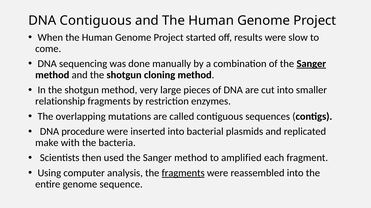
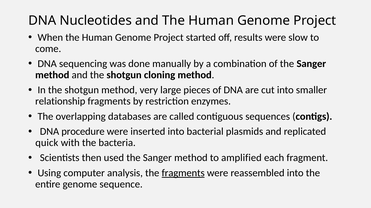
DNA Contiguous: Contiguous -> Nucleotides
Sanger at (311, 64) underline: present -> none
mutations: mutations -> databases
make: make -> quick
